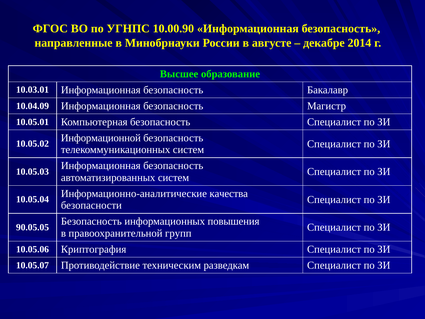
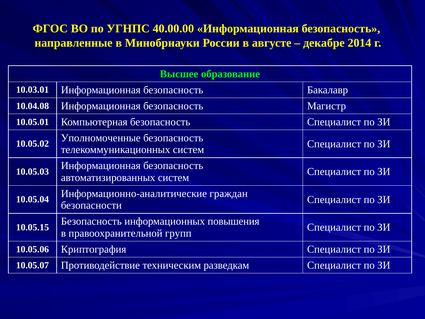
10.00.90: 10.00.90 -> 40.00.00
10.04.09: 10.04.09 -> 10.04.08
Информационной: Информационной -> Уполномоченные
качества: качества -> граждан
90.05.05: 90.05.05 -> 10.05.15
